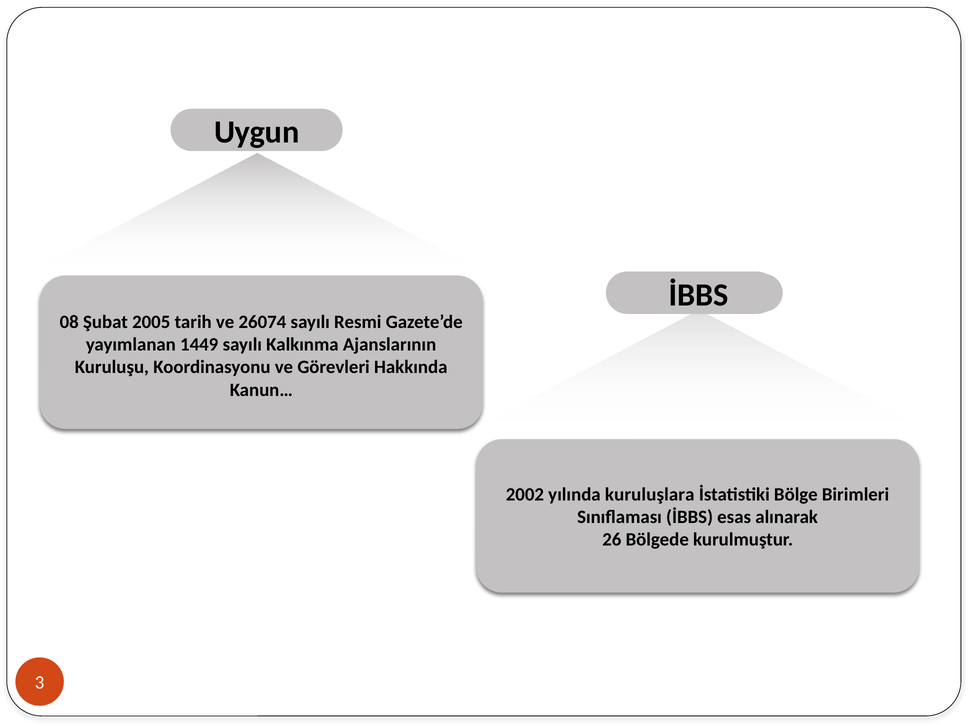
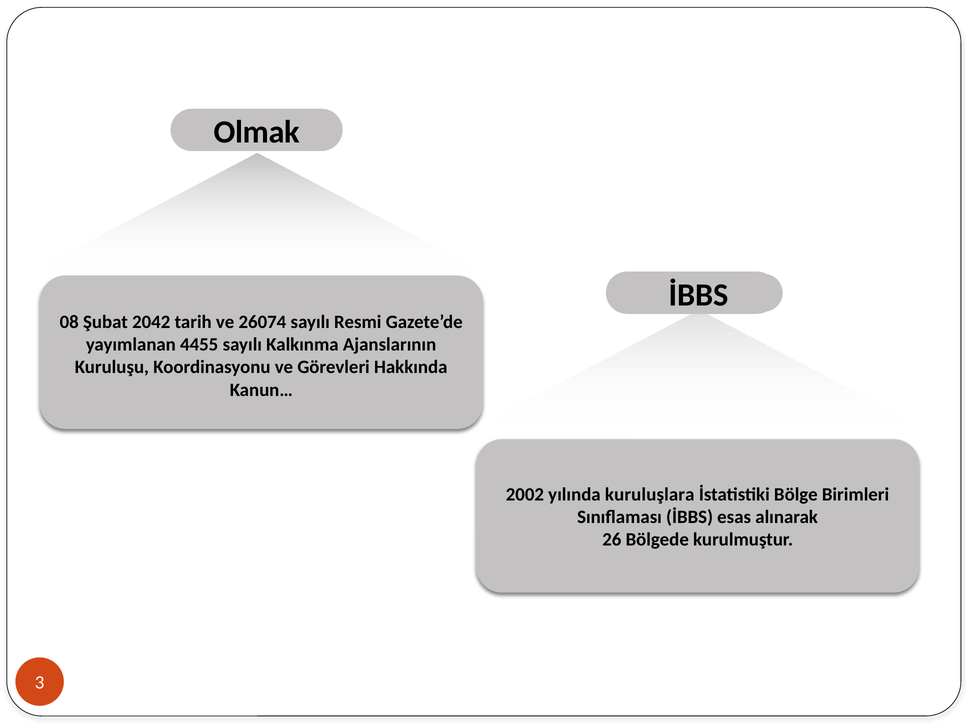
Uygun: Uygun -> Olmak
2005: 2005 -> 2042
1449: 1449 -> 4455
